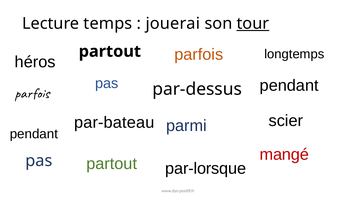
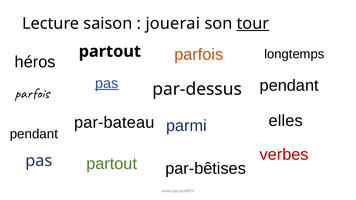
temps: temps -> saison
pas at (107, 83) underline: none -> present
scier: scier -> elles
mangé: mangé -> verbes
par-lorsque: par-lorsque -> par-bêtises
